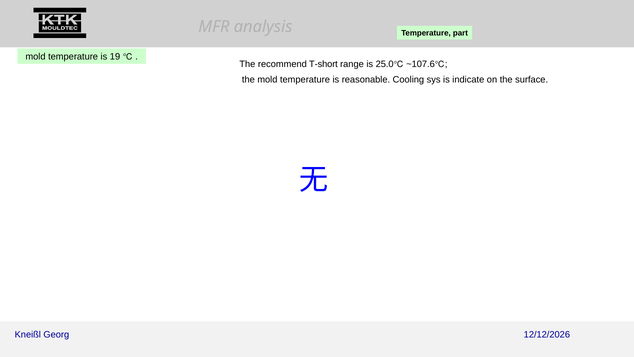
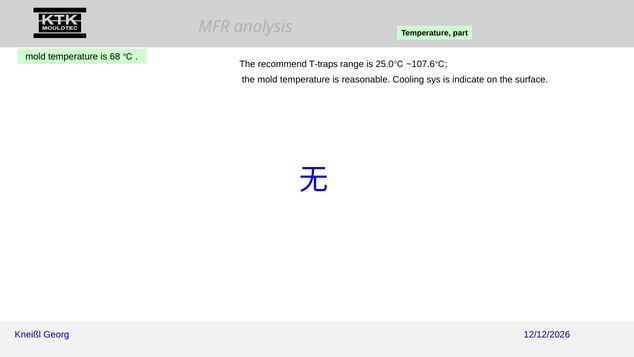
19: 19 -> 68
T-short: T-short -> T-traps
